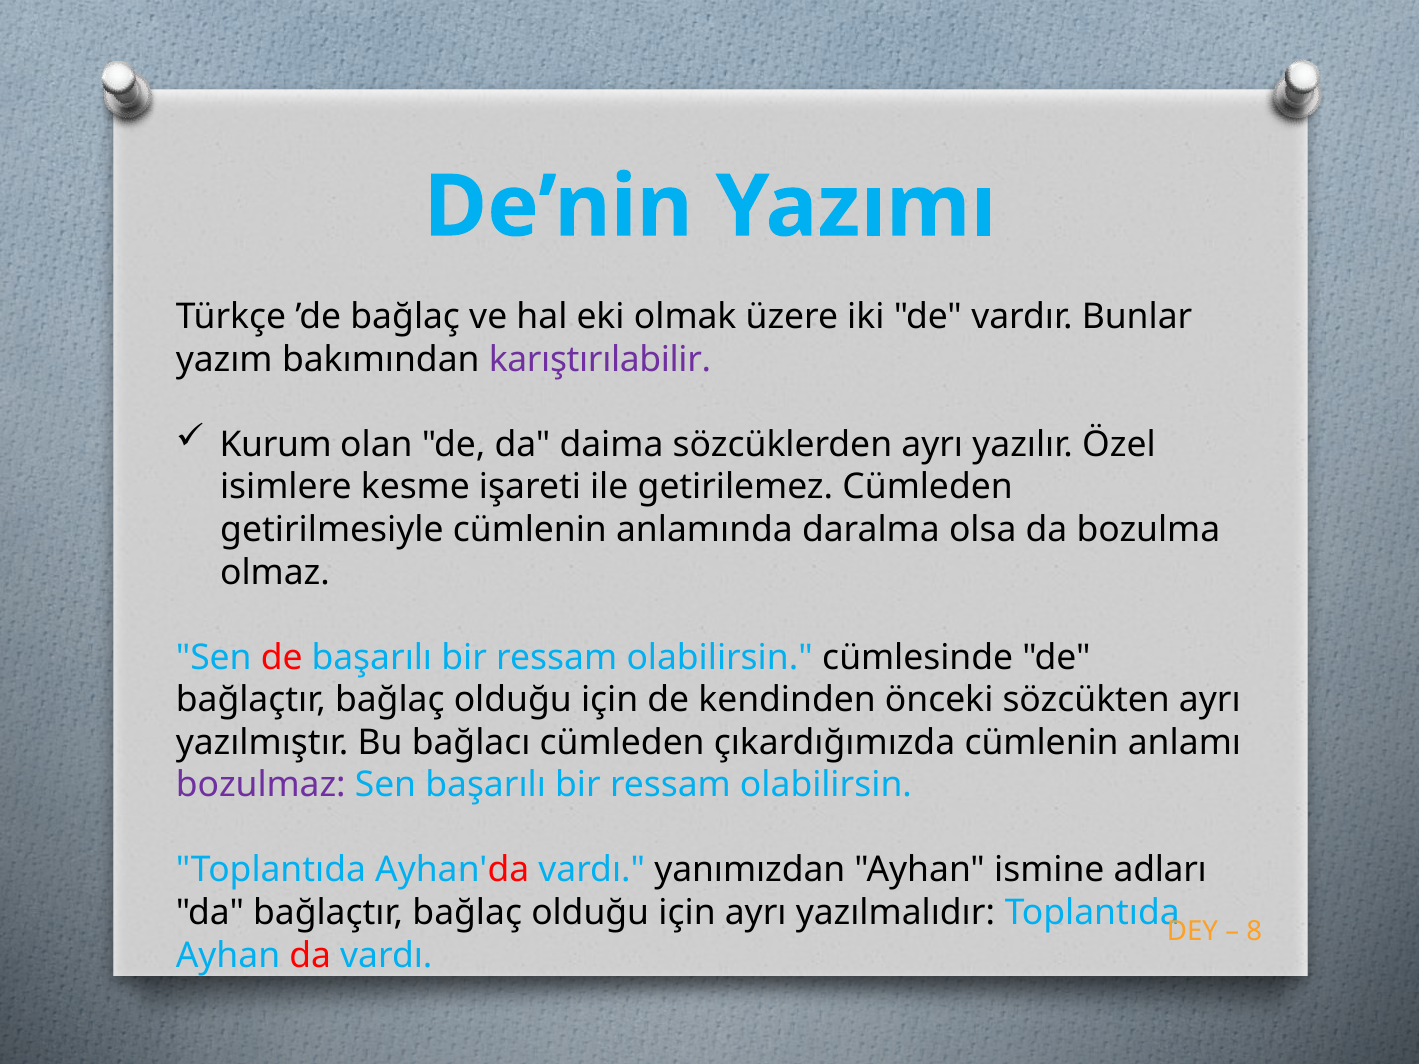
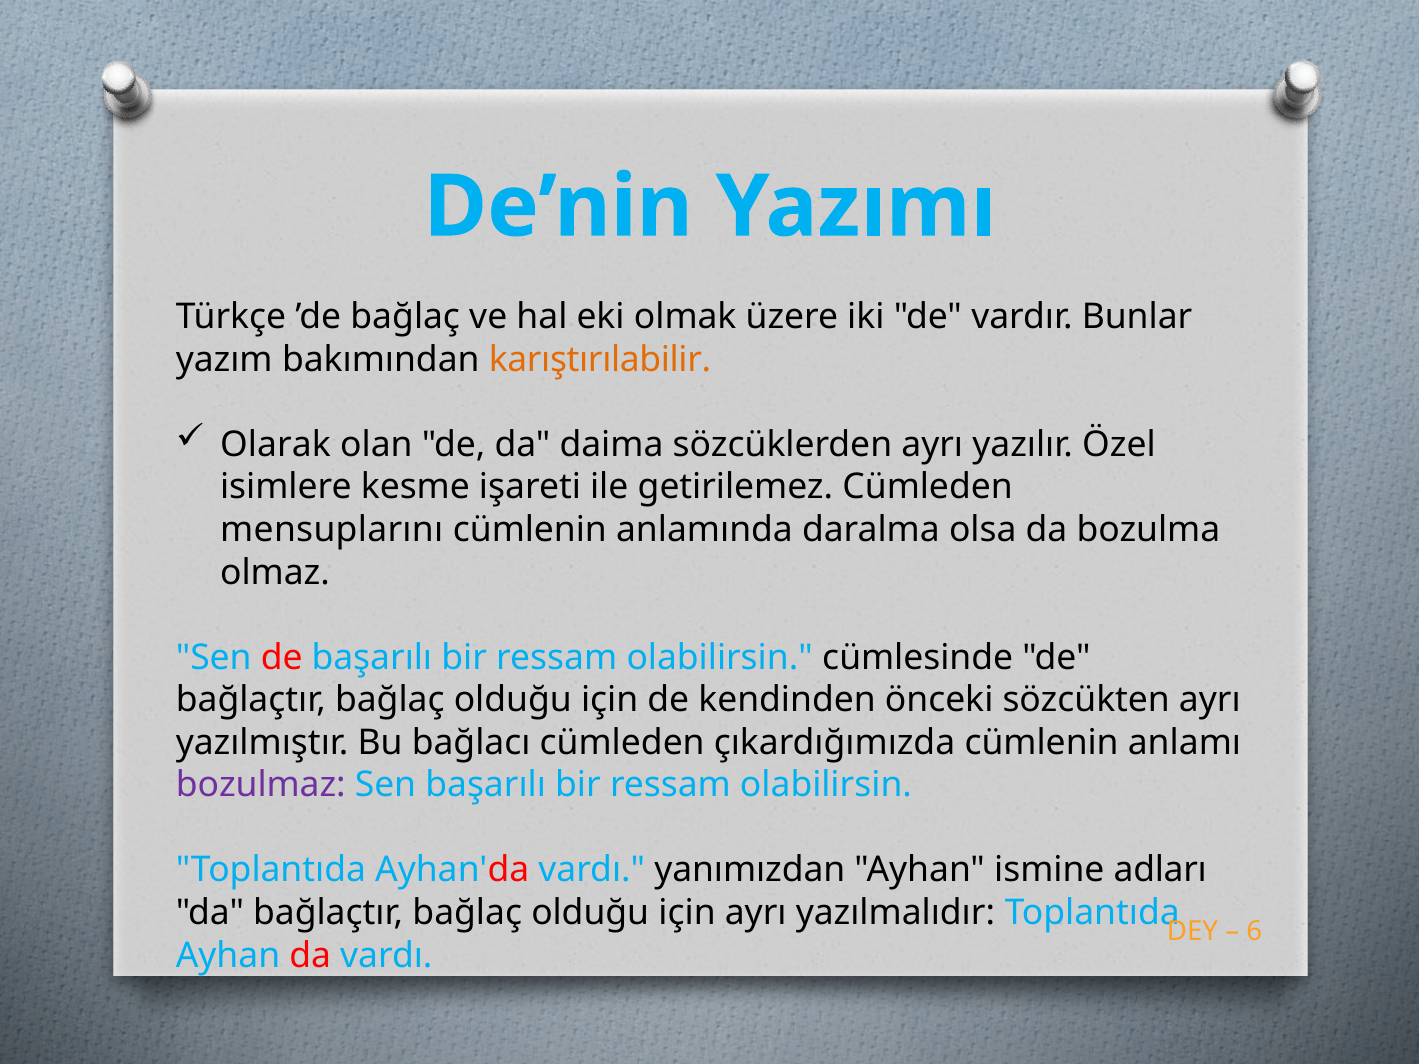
karıştırılabilir colour: purple -> orange
Kurum: Kurum -> Olarak
getirilmesiyle: getirilmesiyle -> mensuplarını
8: 8 -> 6
